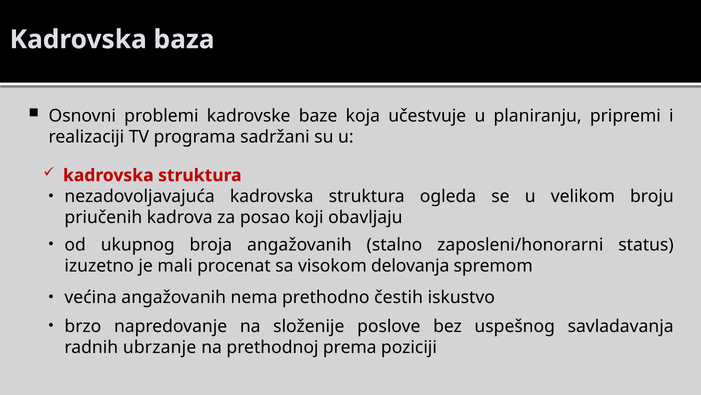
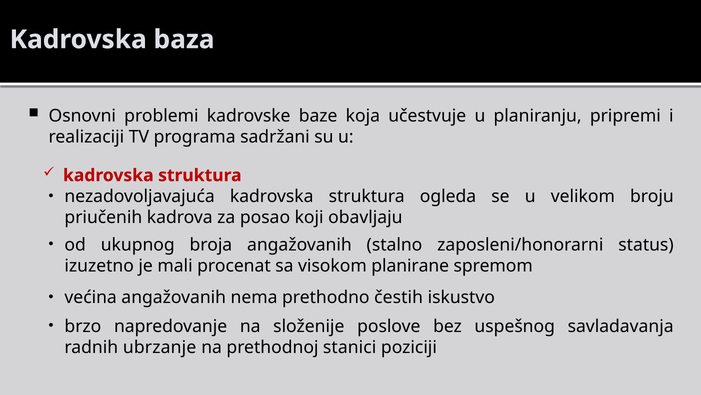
delovanja: delovanja -> planirane
prema: prema -> stanici
